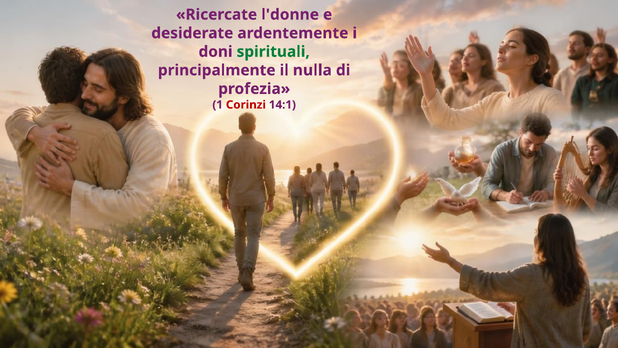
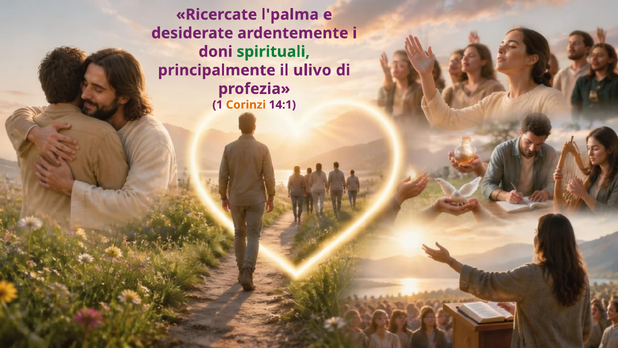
l'donne: l'donne -> l'palma
nulla: nulla -> ulivo
Corinzi colour: red -> orange
